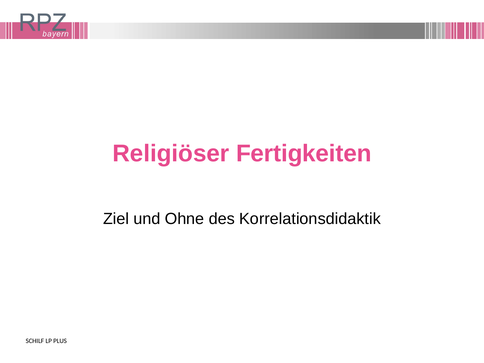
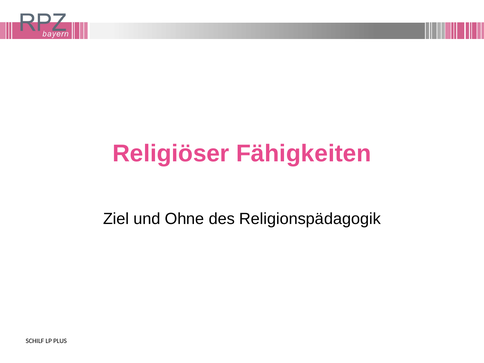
Fertigkeiten: Fertigkeiten -> Fähigkeiten
Korrelationsdidaktik: Korrelationsdidaktik -> Religionspädagogik
